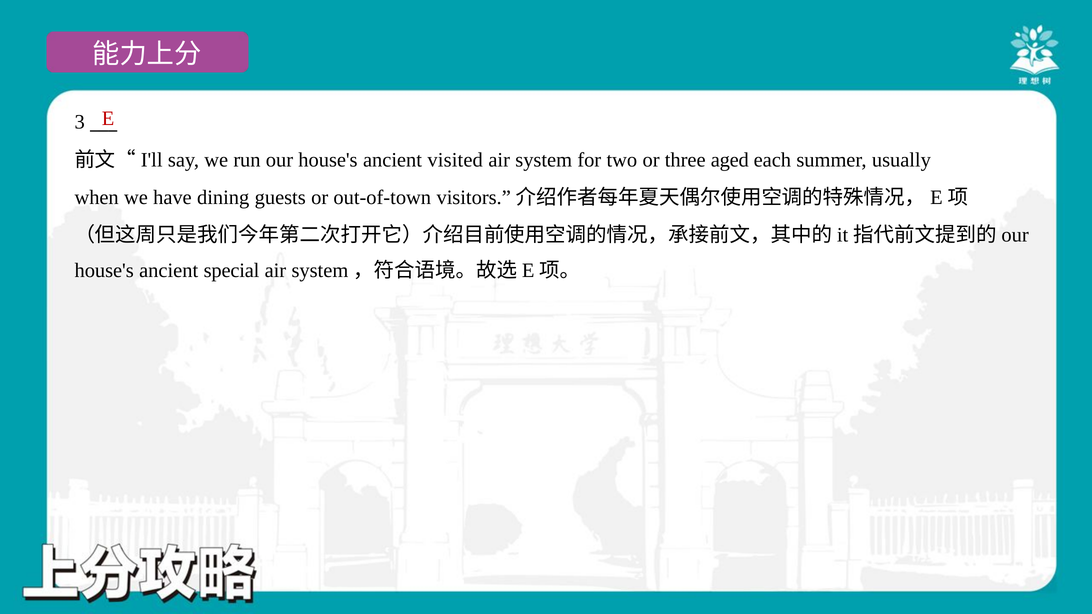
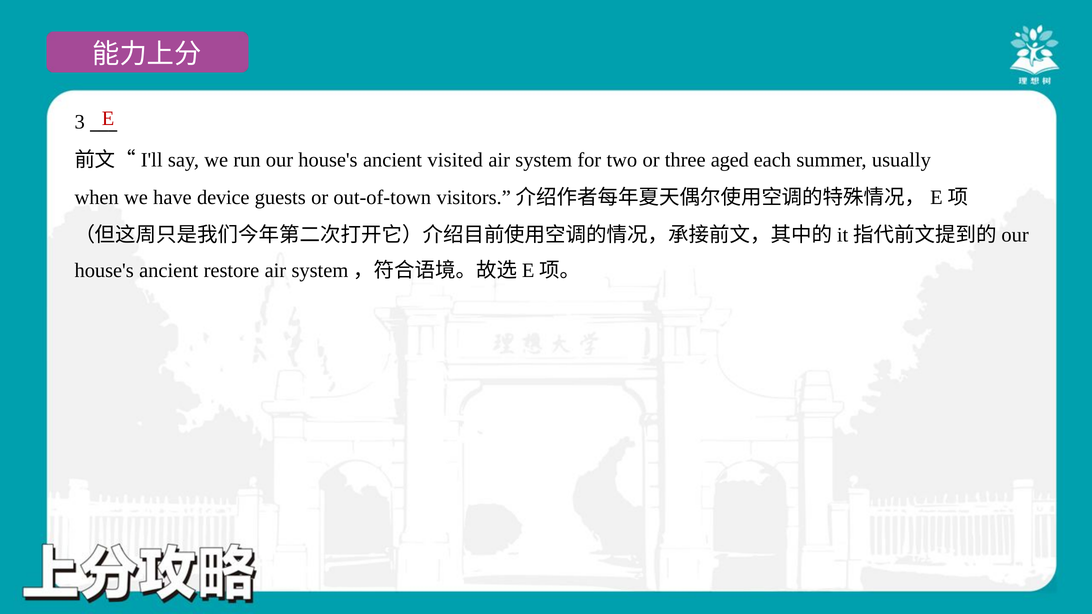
dining: dining -> device
special: special -> restore
